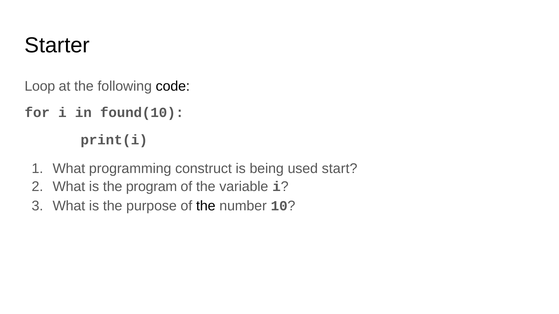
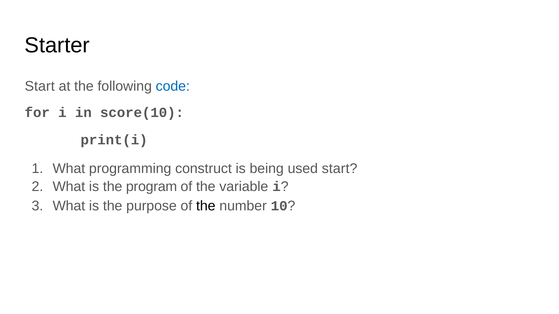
Loop at (40, 86): Loop -> Start
code colour: black -> blue
found(10: found(10 -> score(10
